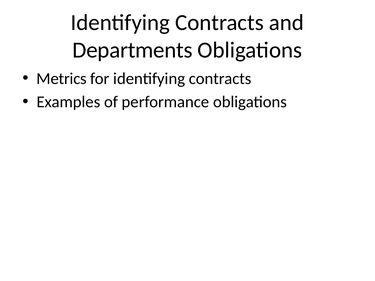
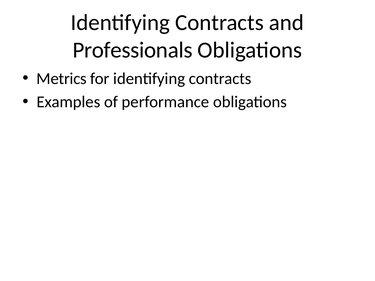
Departments: Departments -> Professionals
